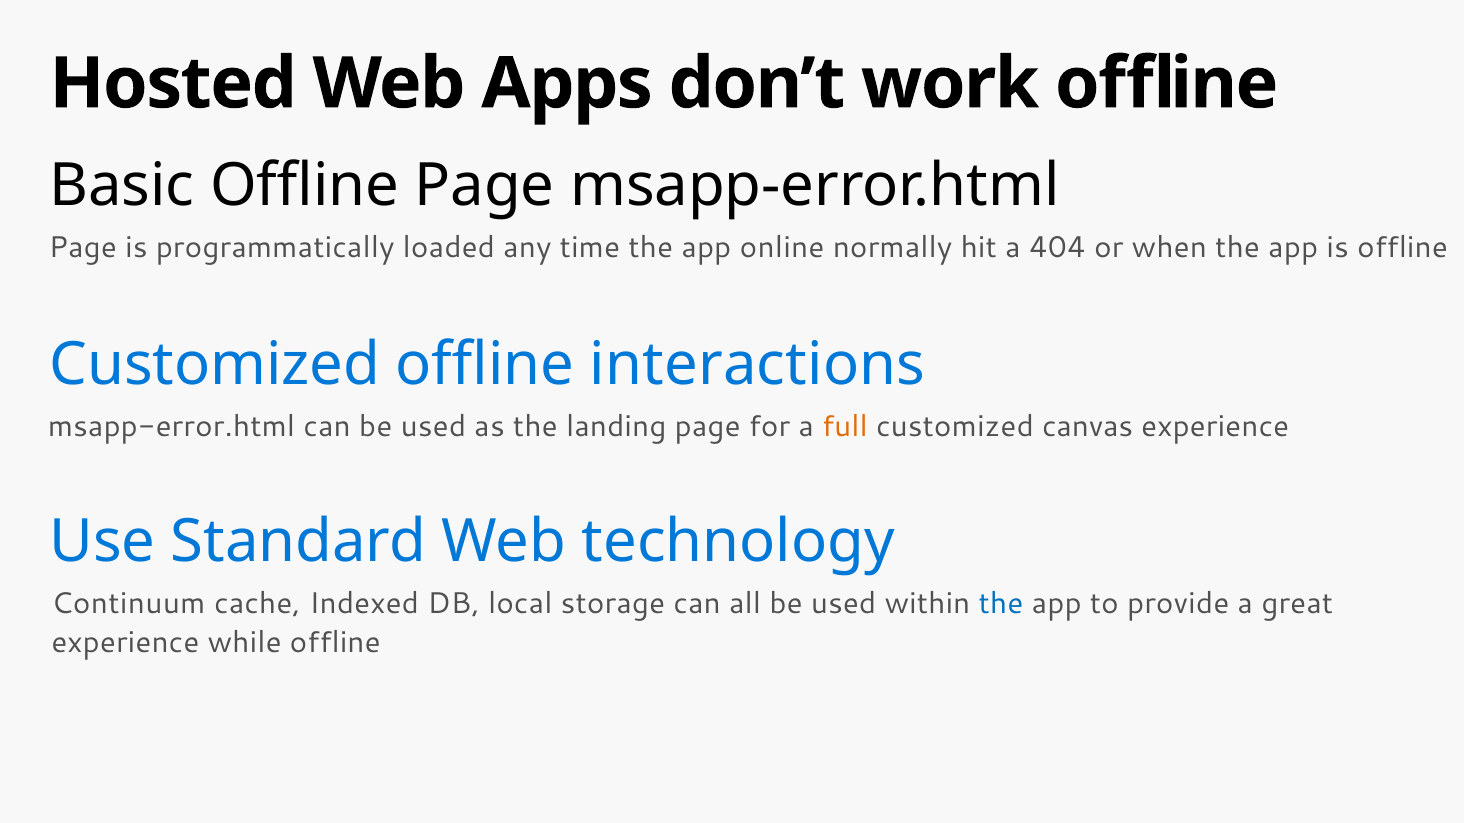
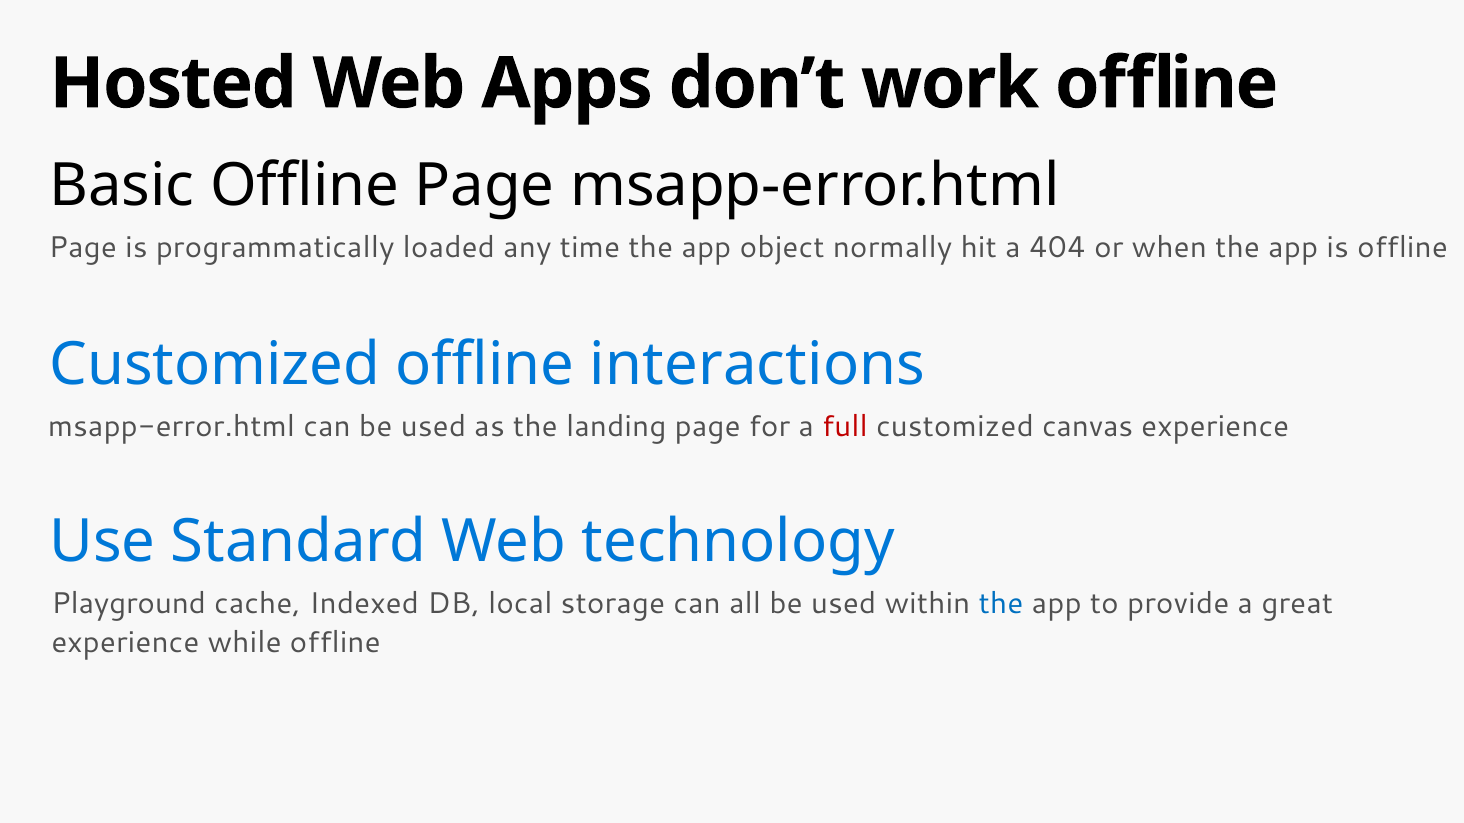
online: online -> object
full colour: orange -> red
Continuum: Continuum -> Playground
